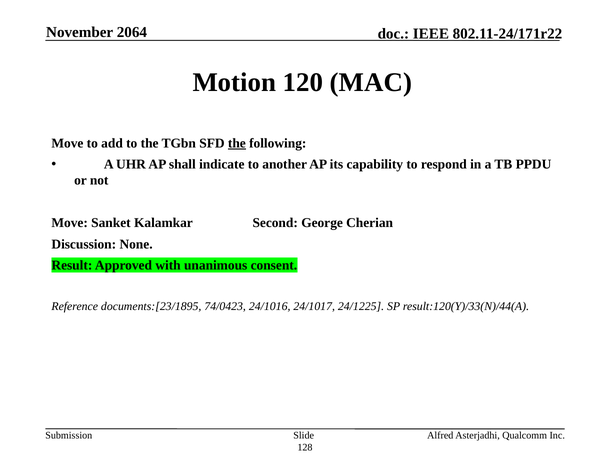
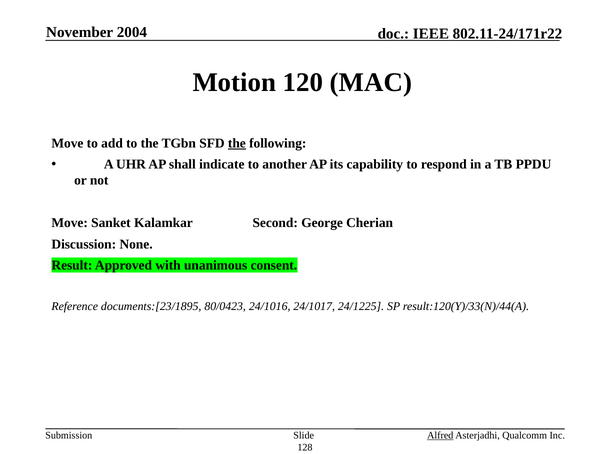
2064: 2064 -> 2004
74/0423: 74/0423 -> 80/0423
Alfred underline: none -> present
